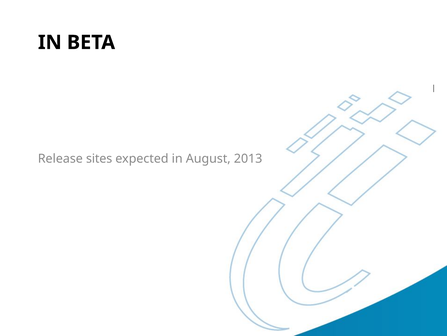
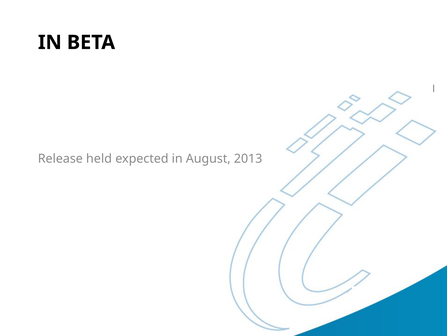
sites: sites -> held
